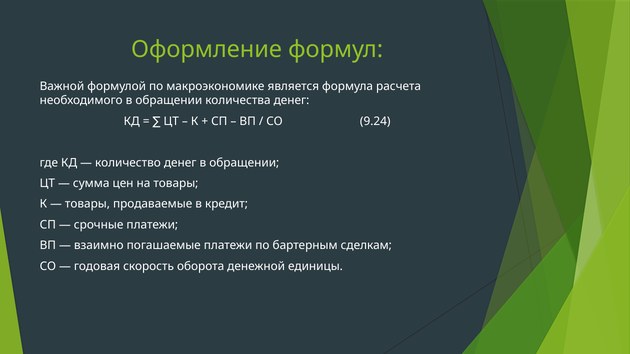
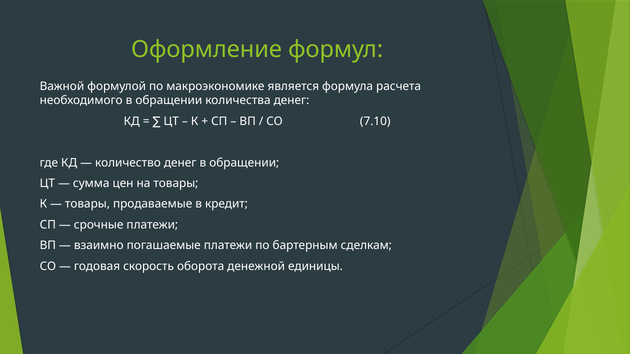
9.24: 9.24 -> 7.10
